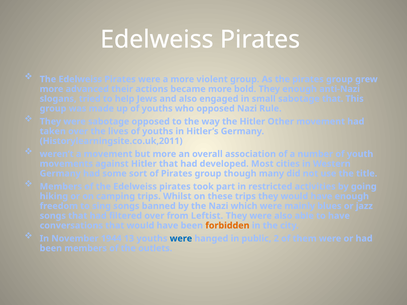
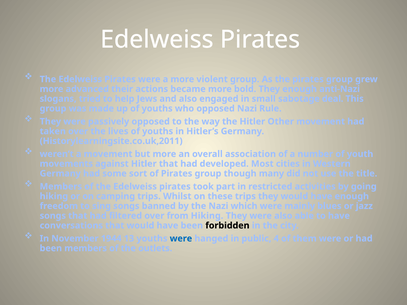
sabotage that: that -> deal
were sabotage: sabotage -> passively
from Leftist: Leftist -> Hiking
forbidden colour: orange -> black
2: 2 -> 4
